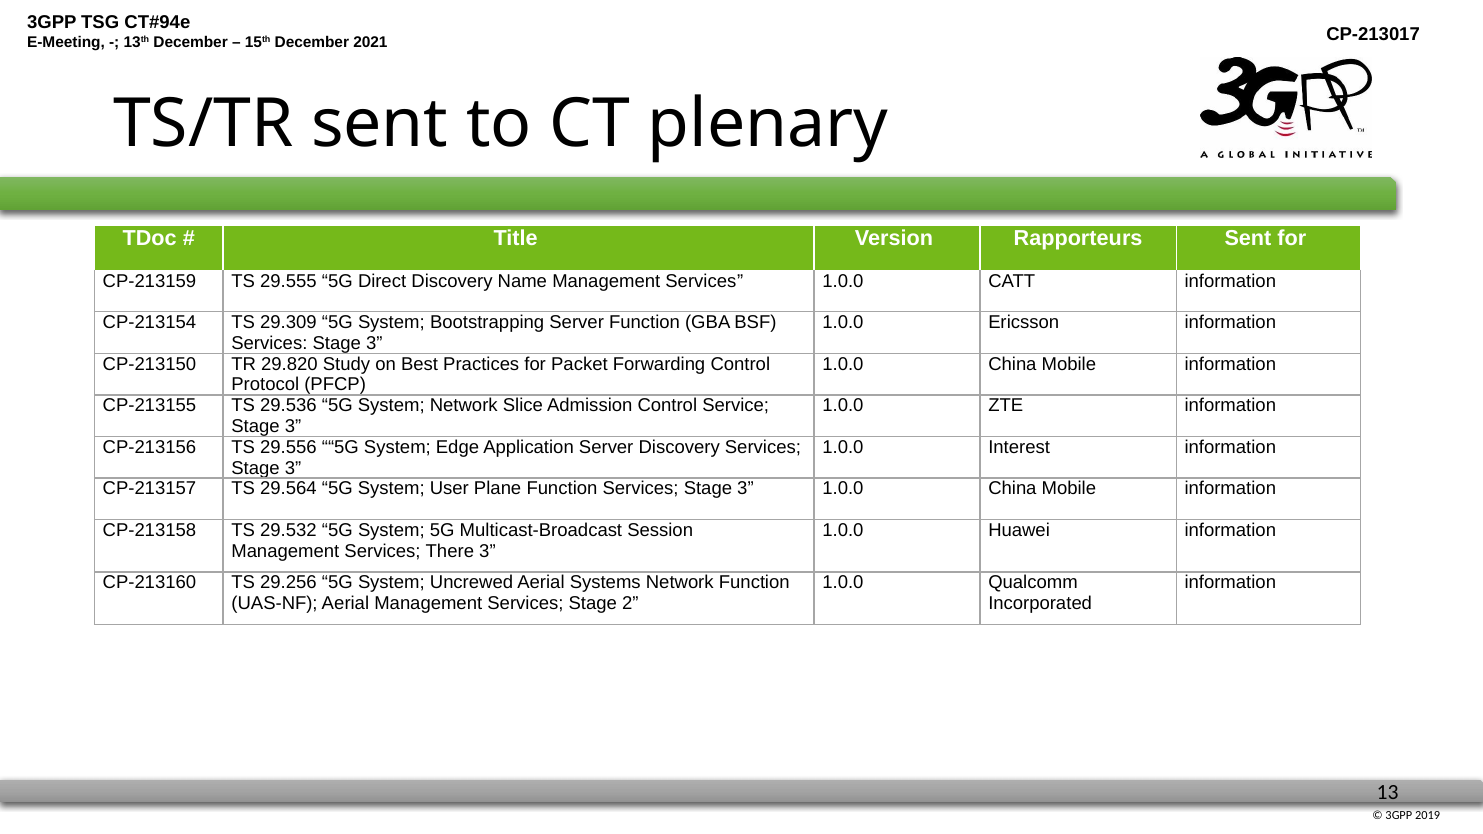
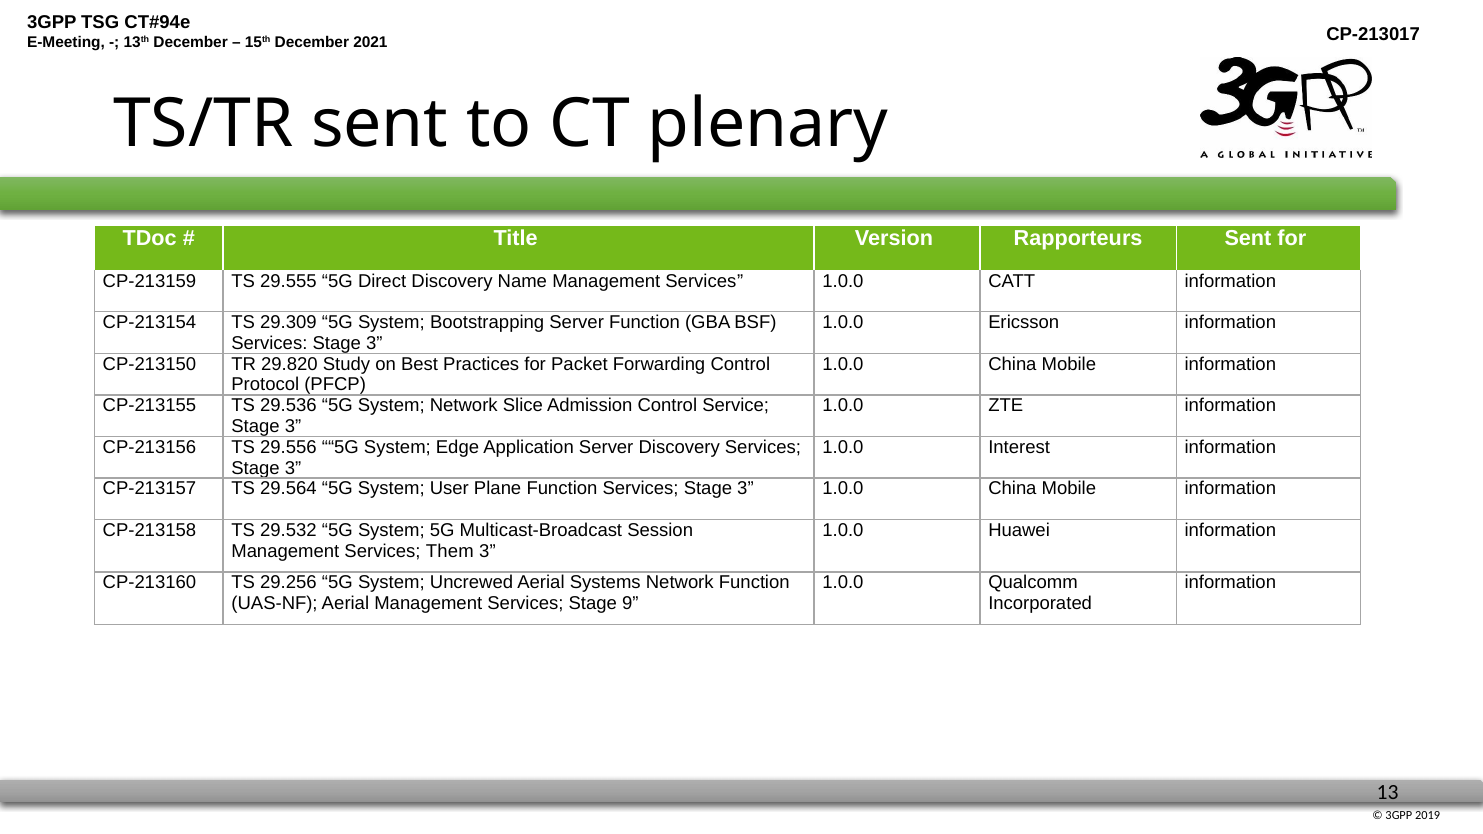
There: There -> Them
2: 2 -> 9
